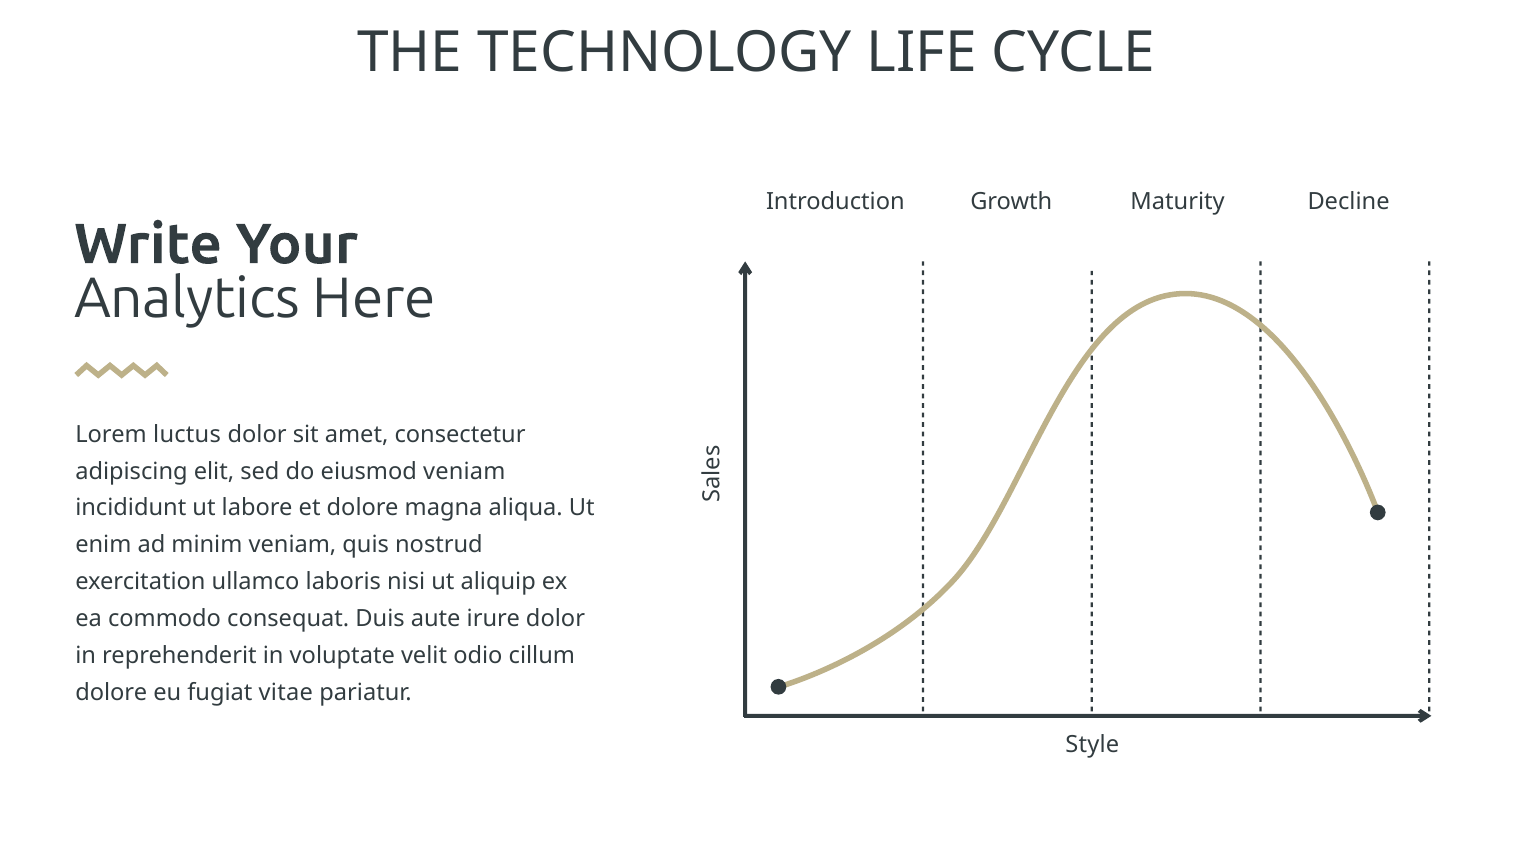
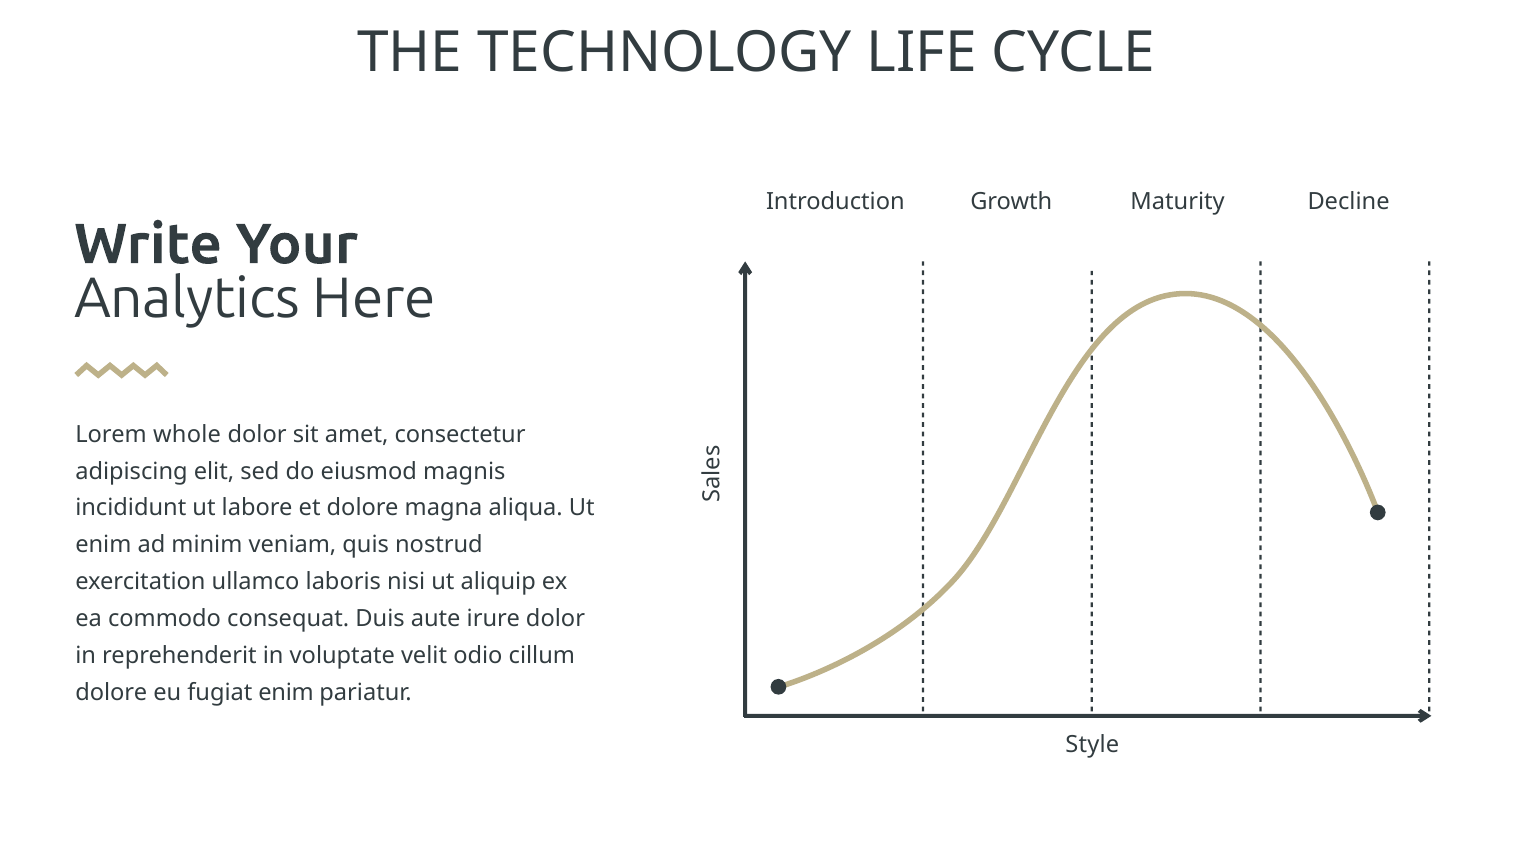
luctus: luctus -> whole
eiusmod veniam: veniam -> magnis
fugiat vitae: vitae -> enim
